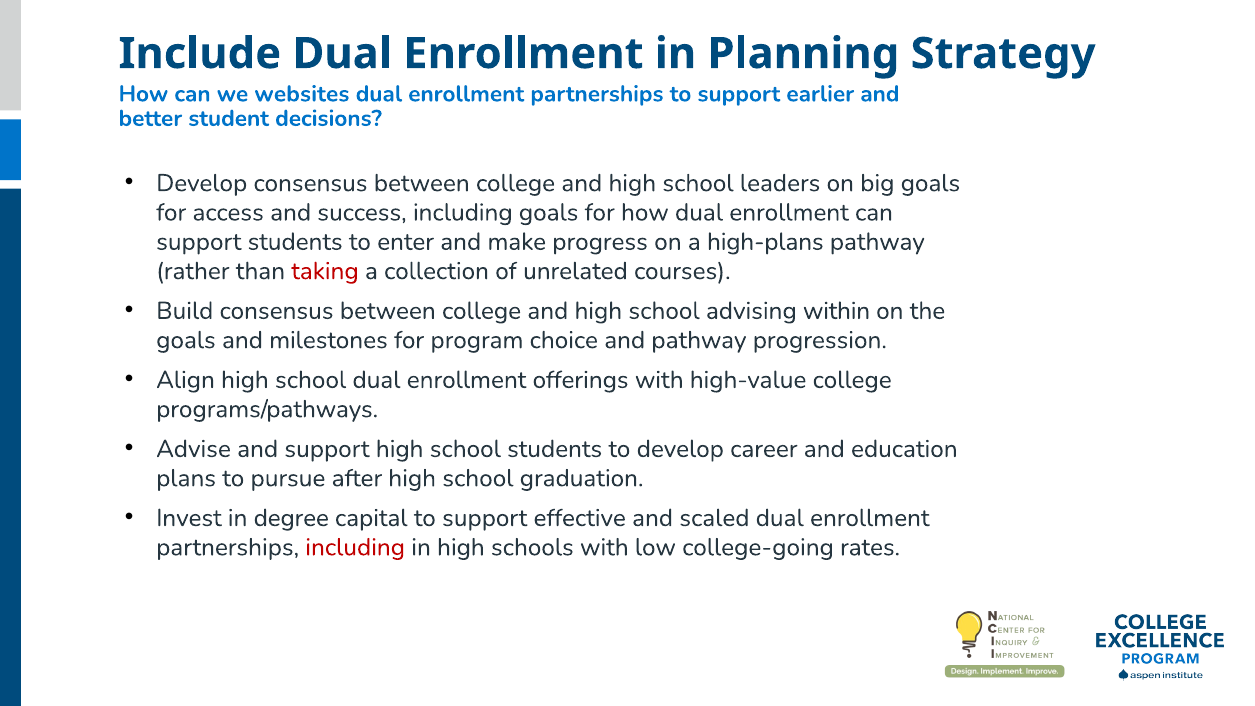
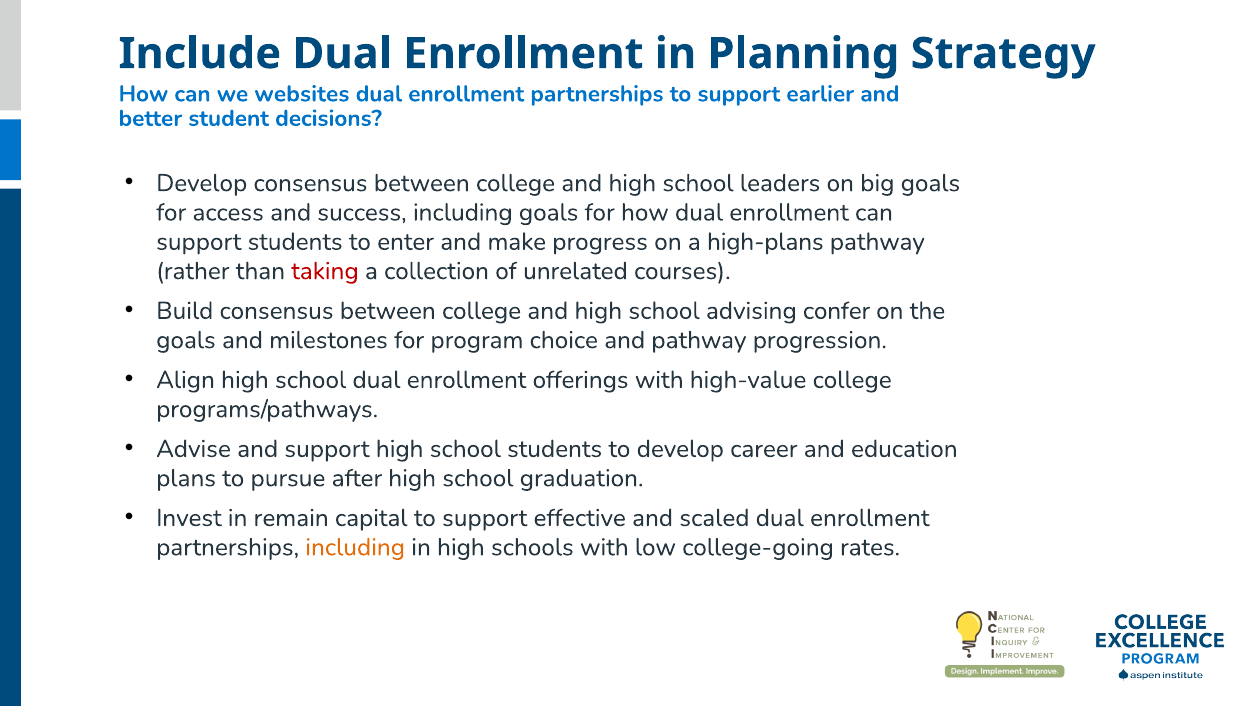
within: within -> confer
degree: degree -> remain
including at (355, 547) colour: red -> orange
